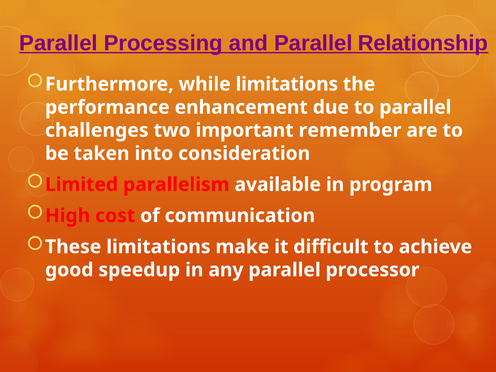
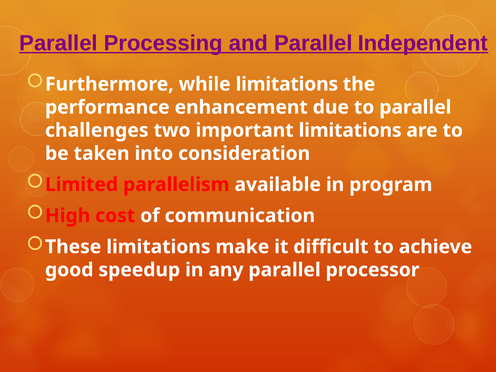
Relationship: Relationship -> Independent
important remember: remember -> limitations
